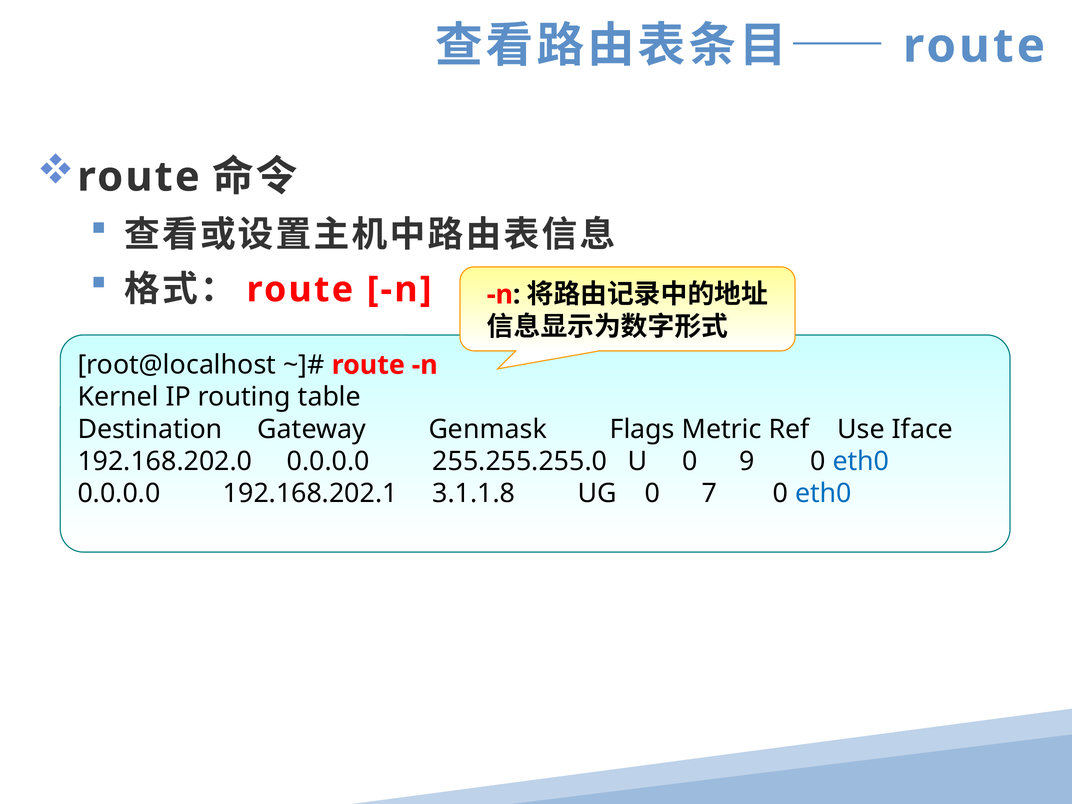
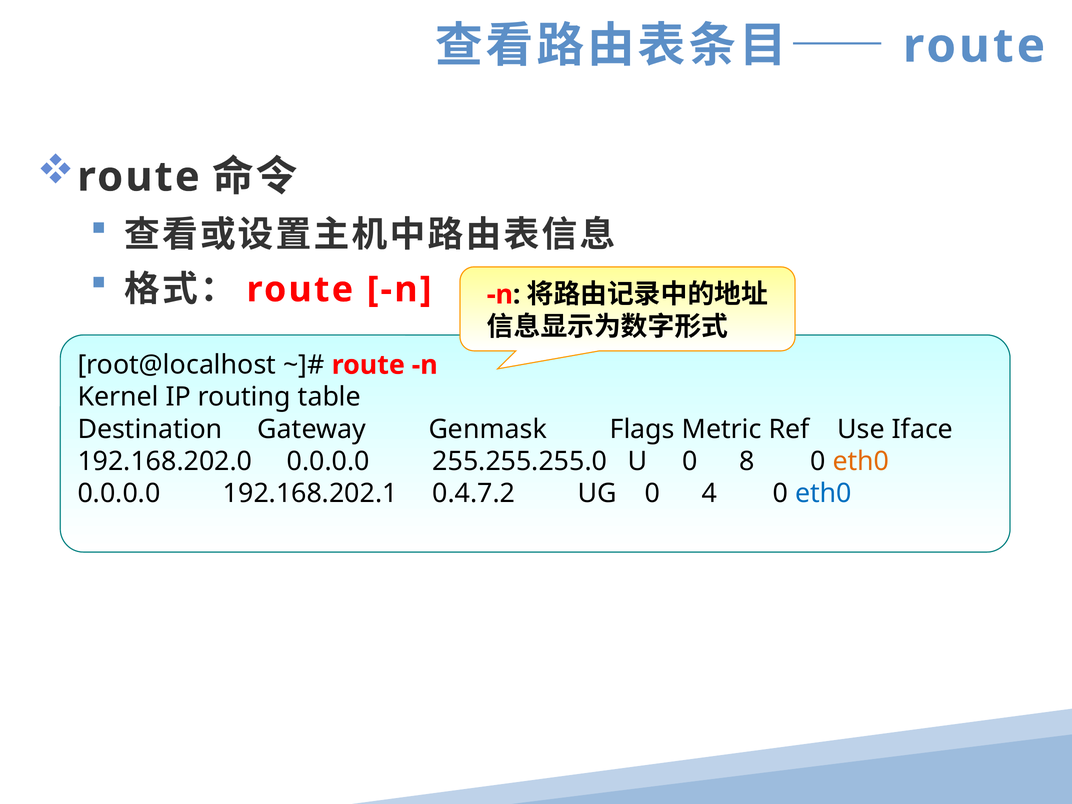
9: 9 -> 8
eth0 at (861, 461) colour: blue -> orange
3.1.1.8: 3.1.1.8 -> 0.4.7.2
7: 7 -> 4
